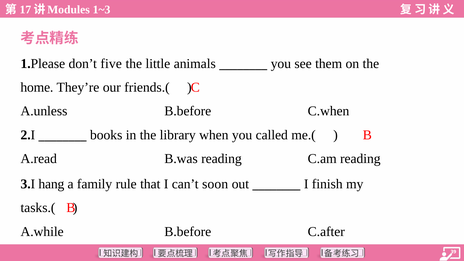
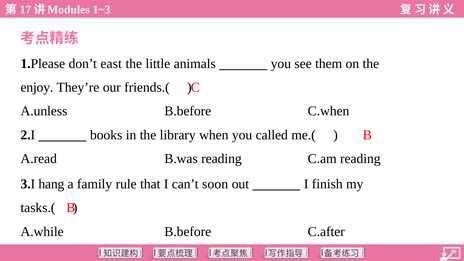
five: five -> east
home: home -> enjoy
